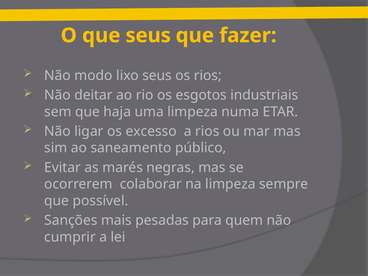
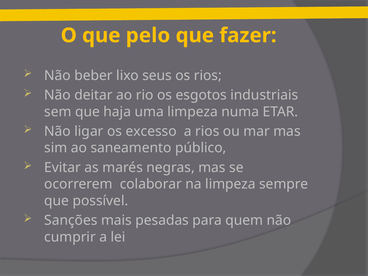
que seus: seus -> pelo
modo: modo -> beber
